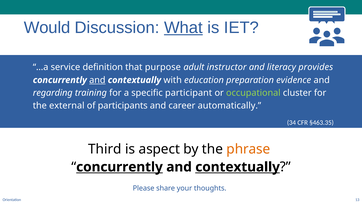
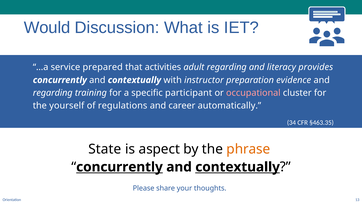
What underline: present -> none
definition: definition -> prepared
purpose: purpose -> activities
adult instructor: instructor -> regarding
and at (97, 80) underline: present -> none
education: education -> instructor
occupational colour: light green -> pink
external: external -> yourself
participants: participants -> regulations
Third: Third -> State
